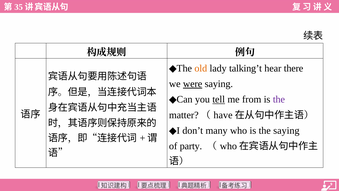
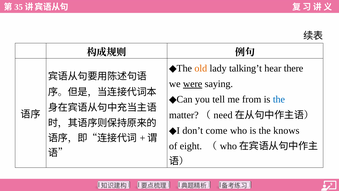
tell underline: present -> none
the at (279, 99) colour: purple -> blue
have: have -> need
many: many -> come
the saying: saying -> knows
party: party -> eight
